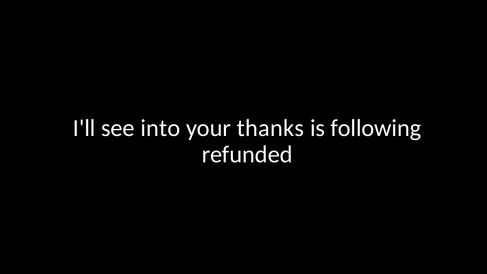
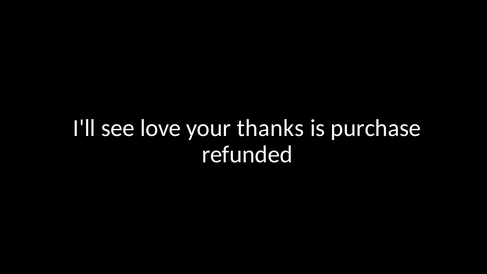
into: into -> love
following: following -> purchase
